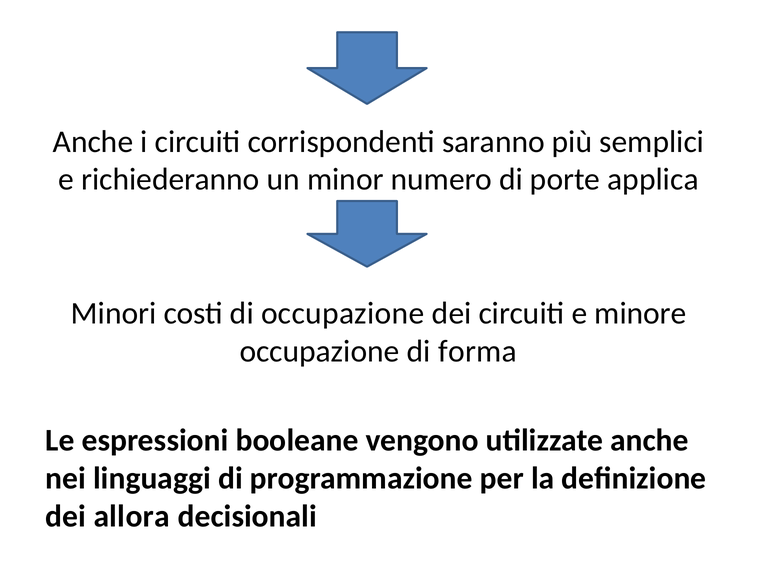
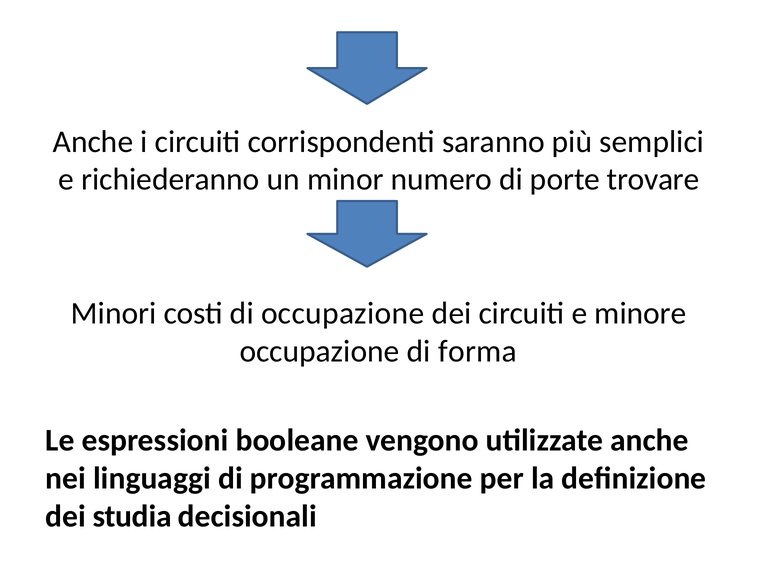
applica: applica -> trovare
allora: allora -> studia
